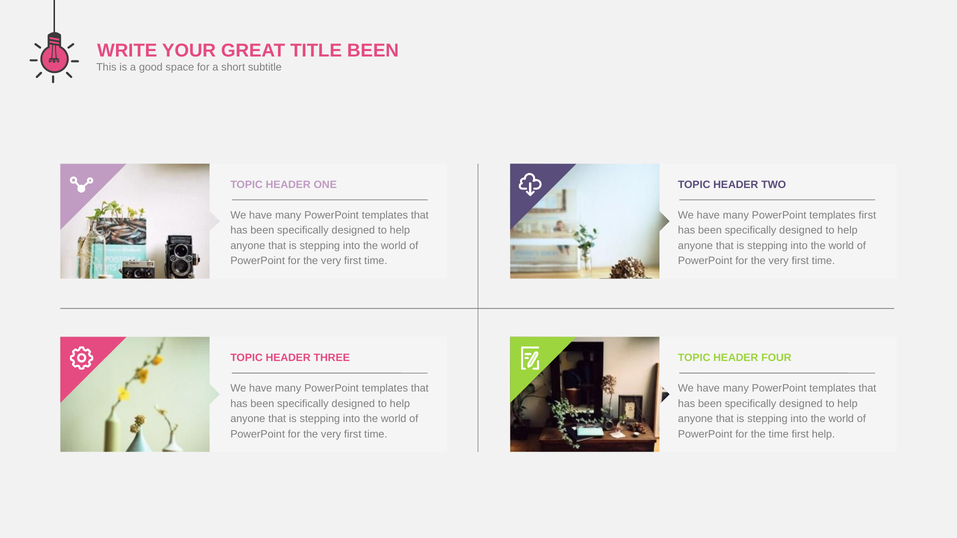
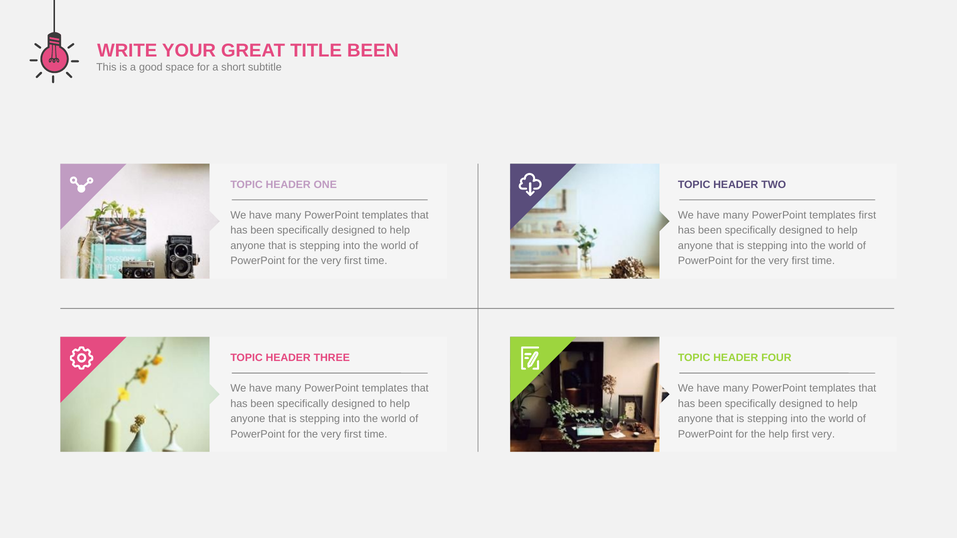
the time: time -> help
first help: help -> very
